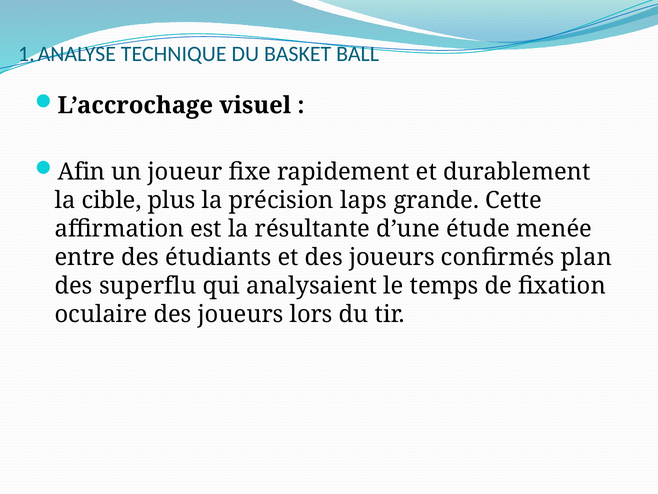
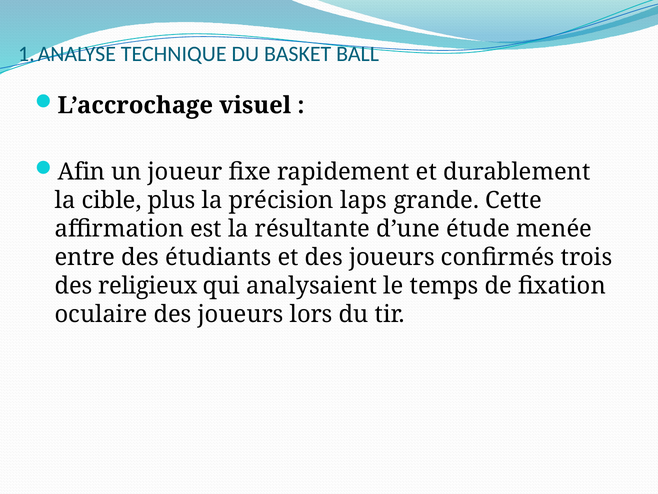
plan: plan -> trois
superflu: superflu -> religieux
